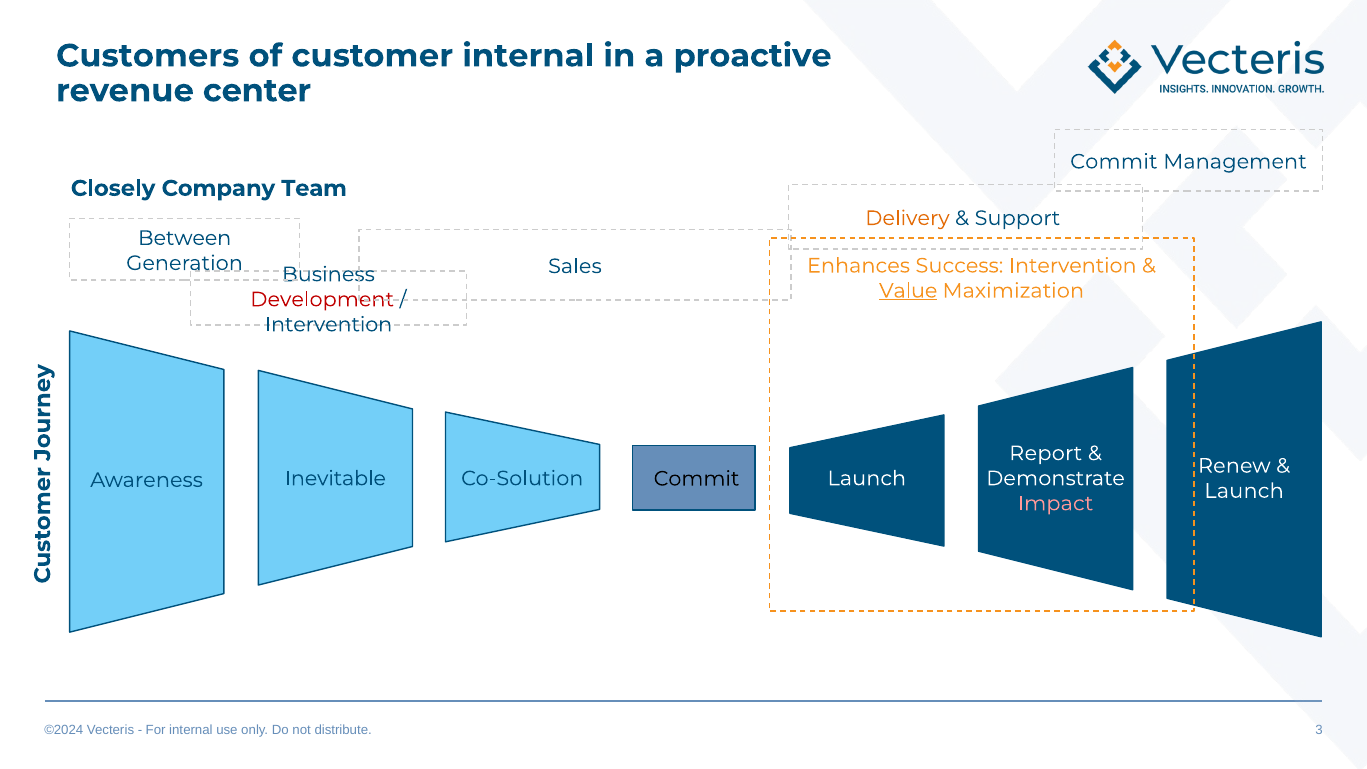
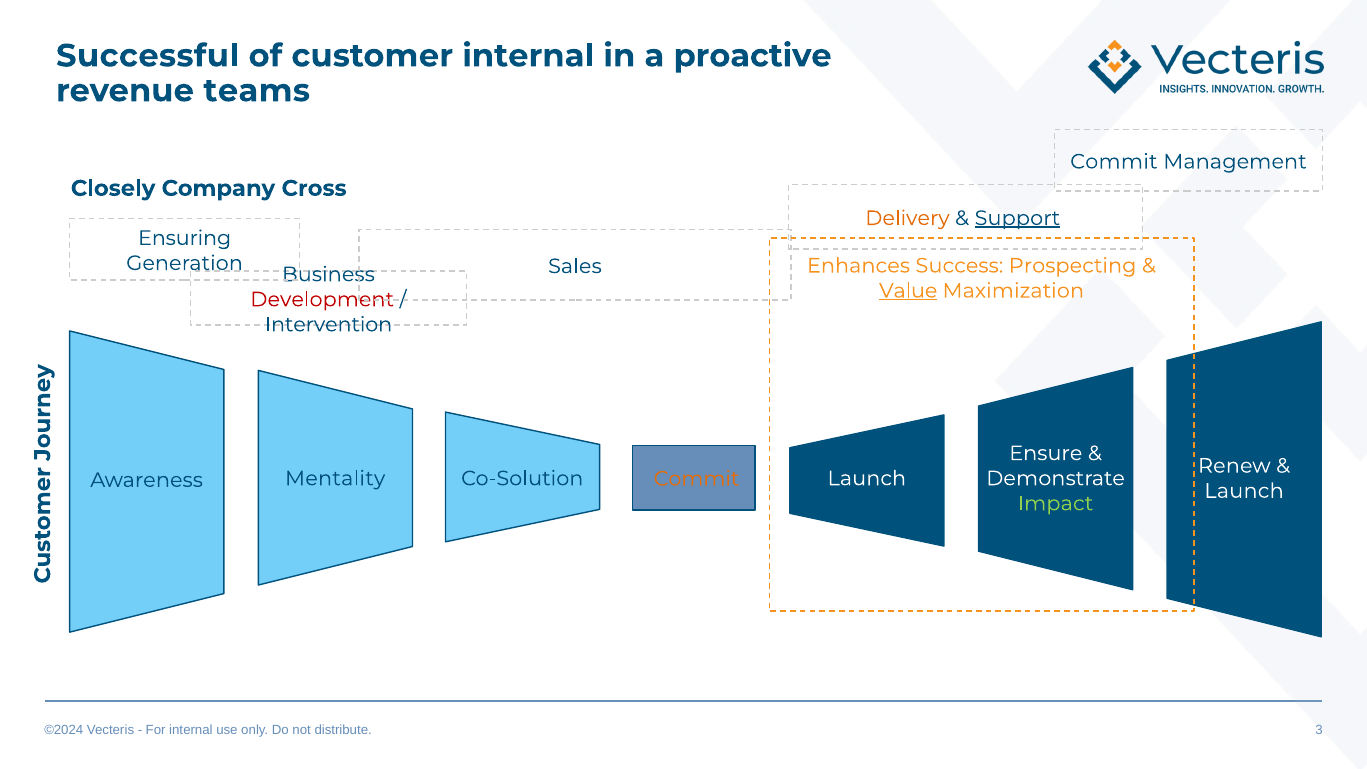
Customers: Customers -> Successful
center: center -> teams
Team: Team -> Cross
Support underline: none -> present
Between: Between -> Ensuring
Success Intervention: Intervention -> Prospecting
Report: Report -> Ensure
Inevitable: Inevitable -> Mentality
Commit at (697, 479) colour: black -> orange
Impact colour: pink -> light green
